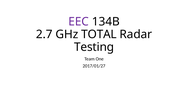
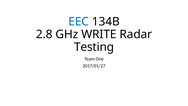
EEC colour: purple -> blue
2.7: 2.7 -> 2.8
TOTAL: TOTAL -> WRITE
